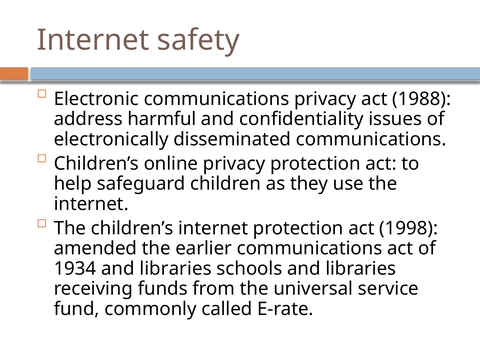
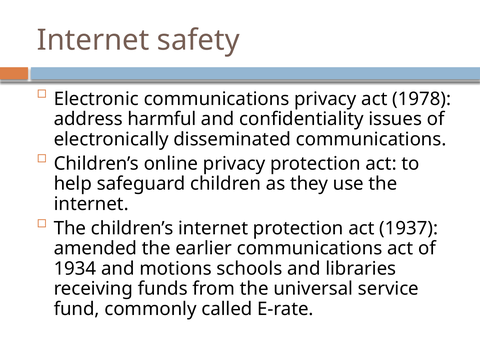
1988: 1988 -> 1978
1998: 1998 -> 1937
1934 and libraries: libraries -> motions
